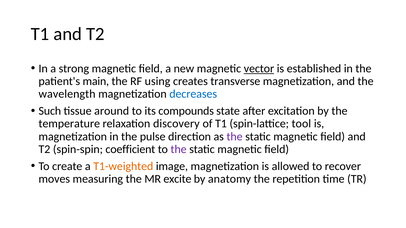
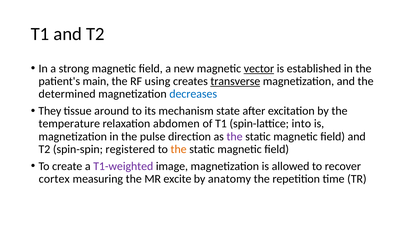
transverse underline: none -> present
wavelength: wavelength -> determined
Such: Such -> They
compounds: compounds -> mechanism
discovery: discovery -> abdomen
tool: tool -> into
coefficient: coefficient -> registered
the at (179, 149) colour: purple -> orange
T1-weighted colour: orange -> purple
moves: moves -> cortex
